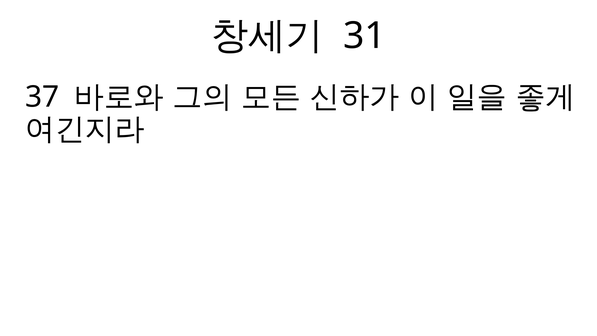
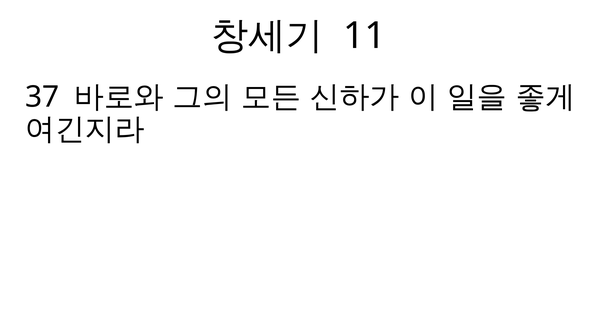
31: 31 -> 11
